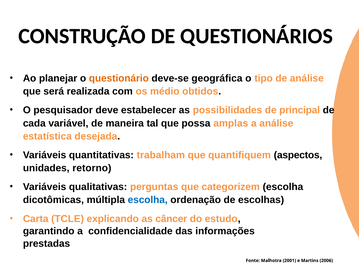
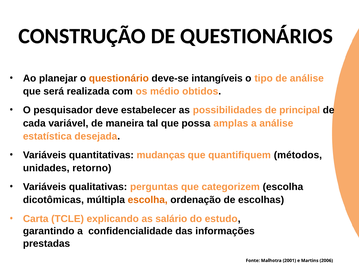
geográfica: geográfica -> intangíveis
trabalham: trabalham -> mudanças
aspectos: aspectos -> métodos
escolha at (148, 200) colour: blue -> orange
câncer: câncer -> salário
